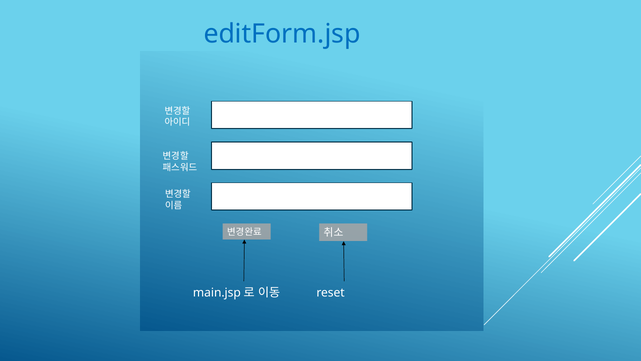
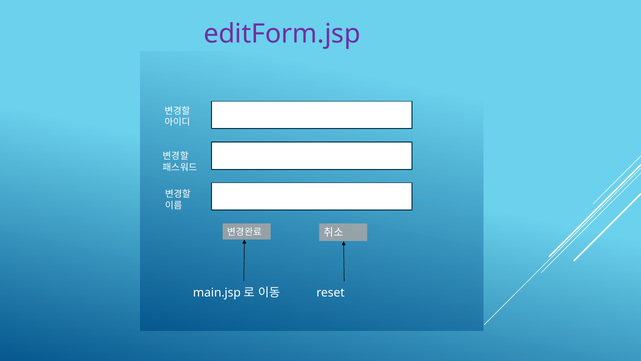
editForm.jsp colour: blue -> purple
